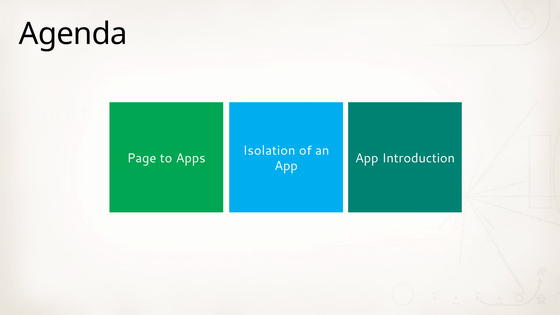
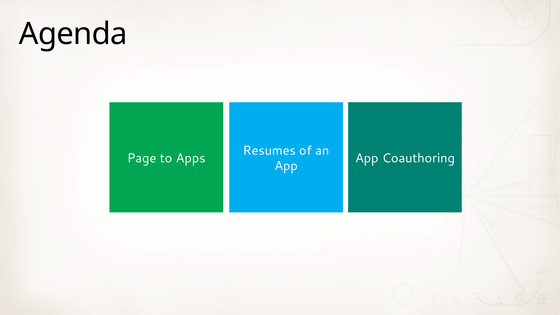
Isolation: Isolation -> Resumes
Introduction: Introduction -> Coauthoring
